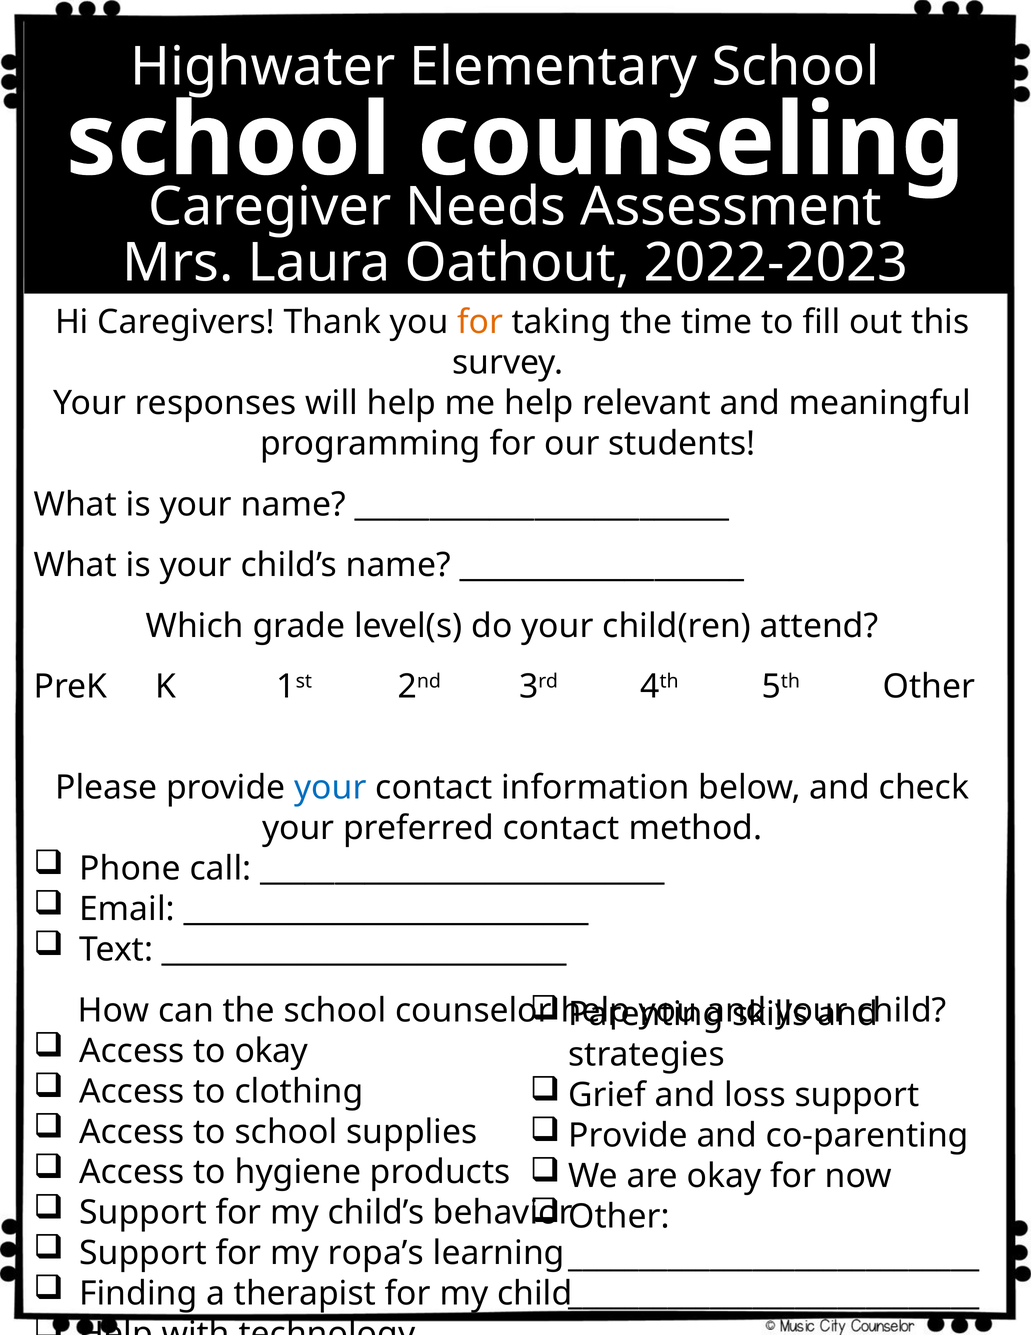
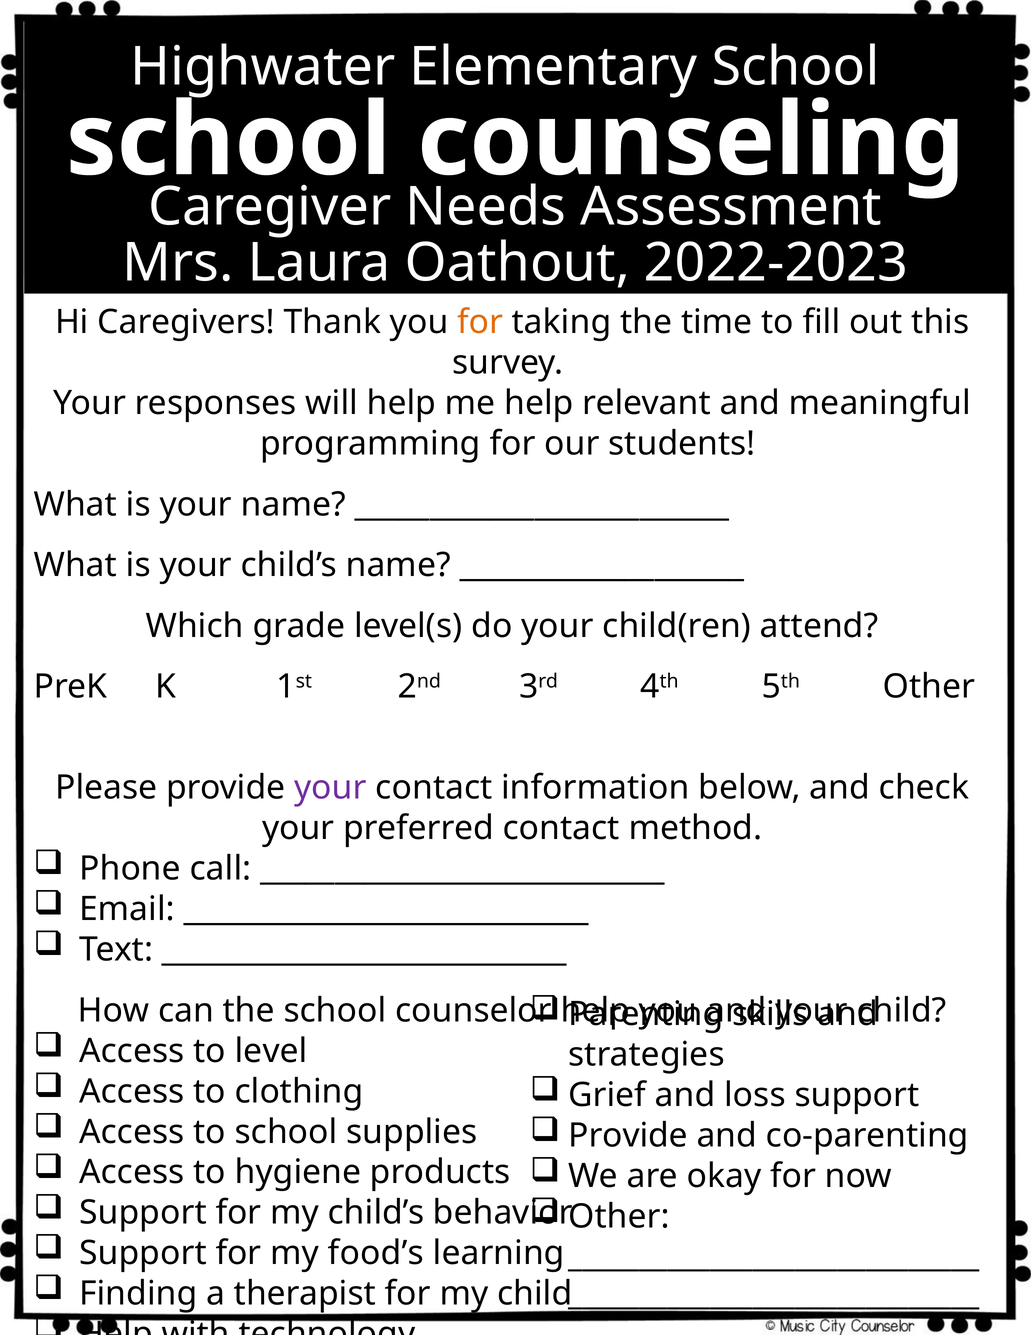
your at (330, 787) colour: blue -> purple
to okay: okay -> level
ropa’s: ropa’s -> food’s
